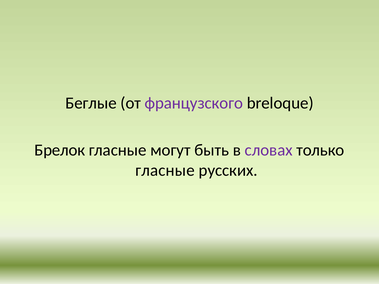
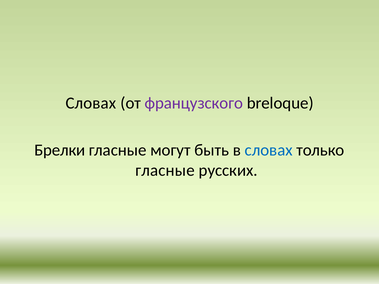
Беглые at (91, 103): Беглые -> Словах
Брелок: Брелок -> Брелки
словах at (269, 150) colour: purple -> blue
